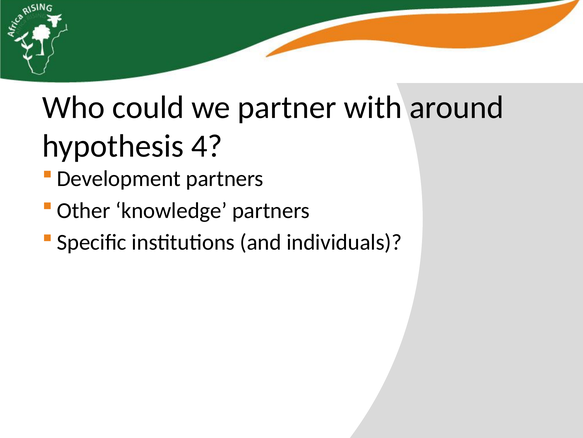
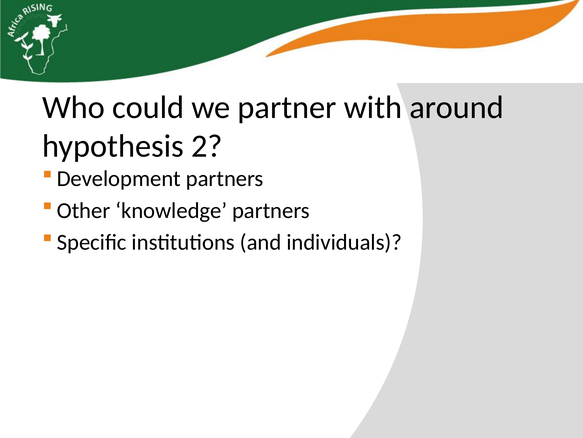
4: 4 -> 2
